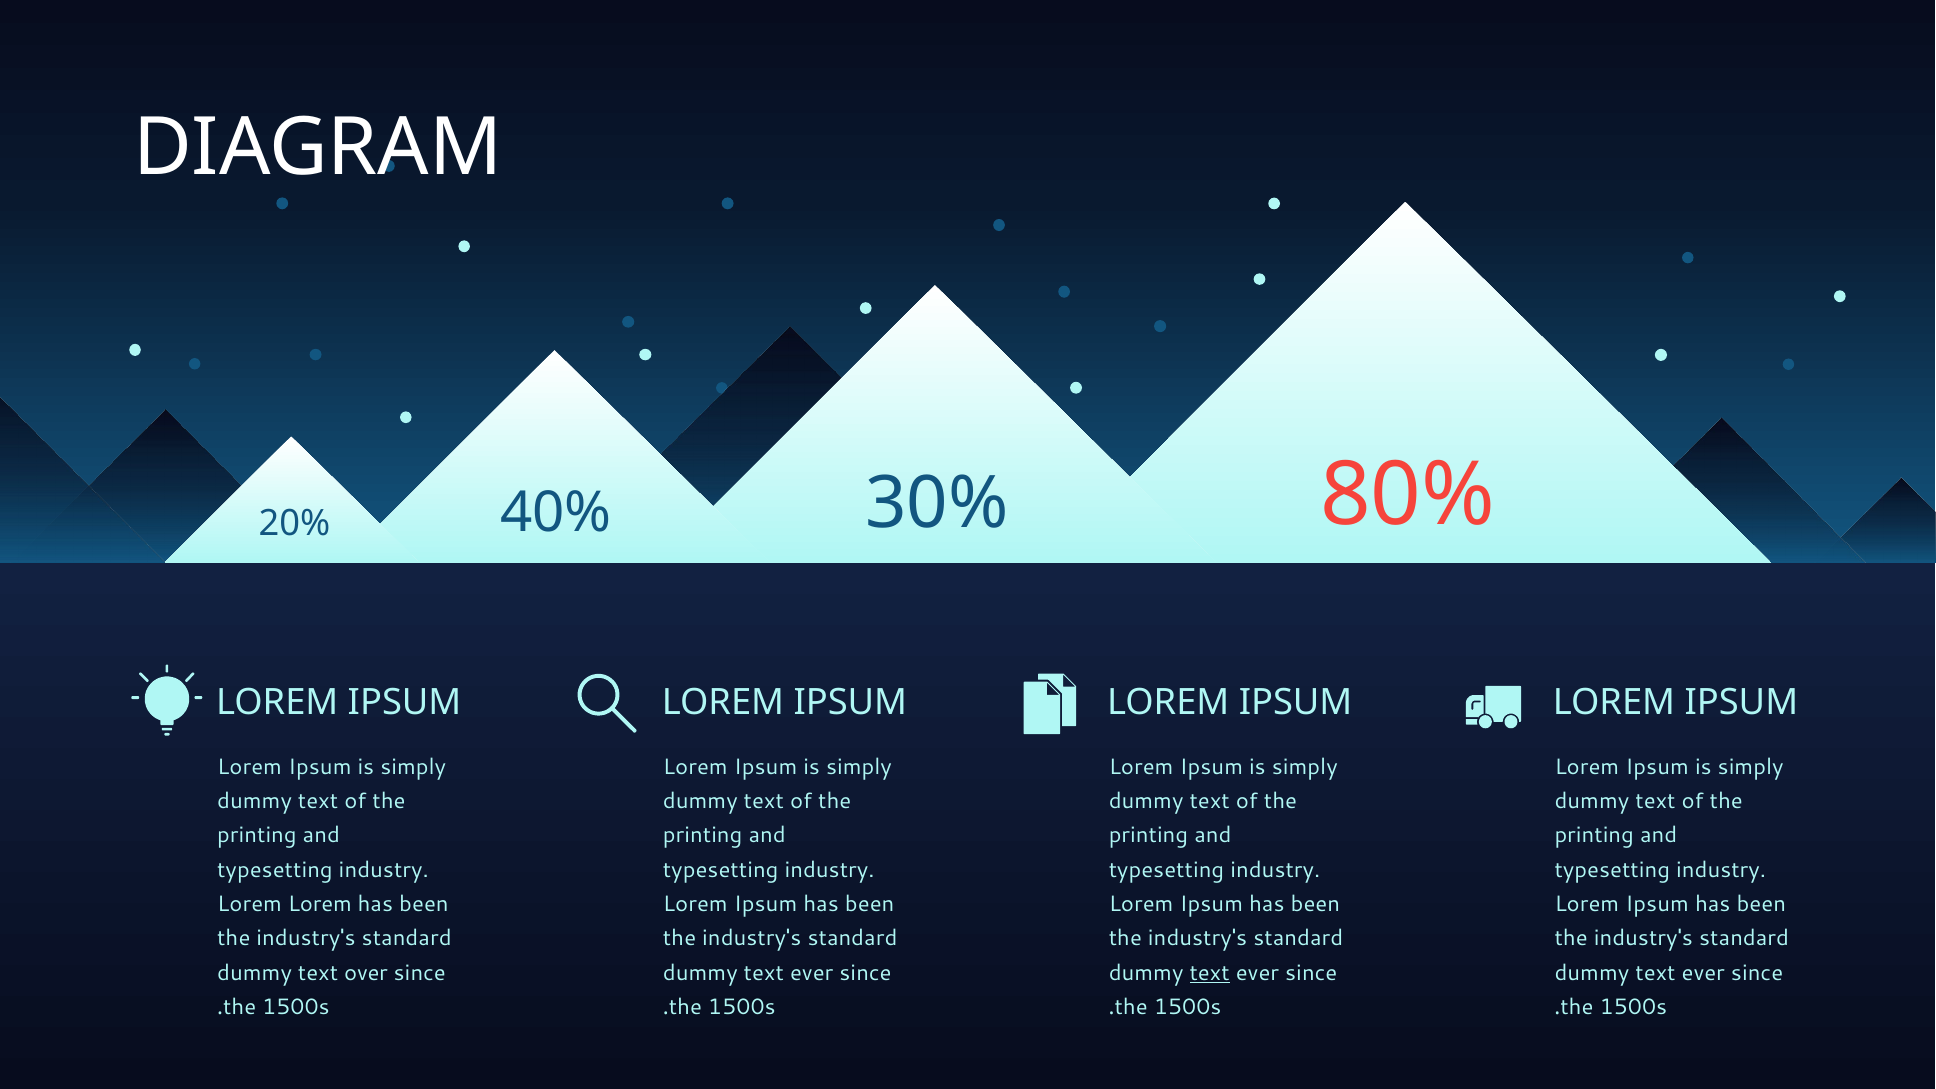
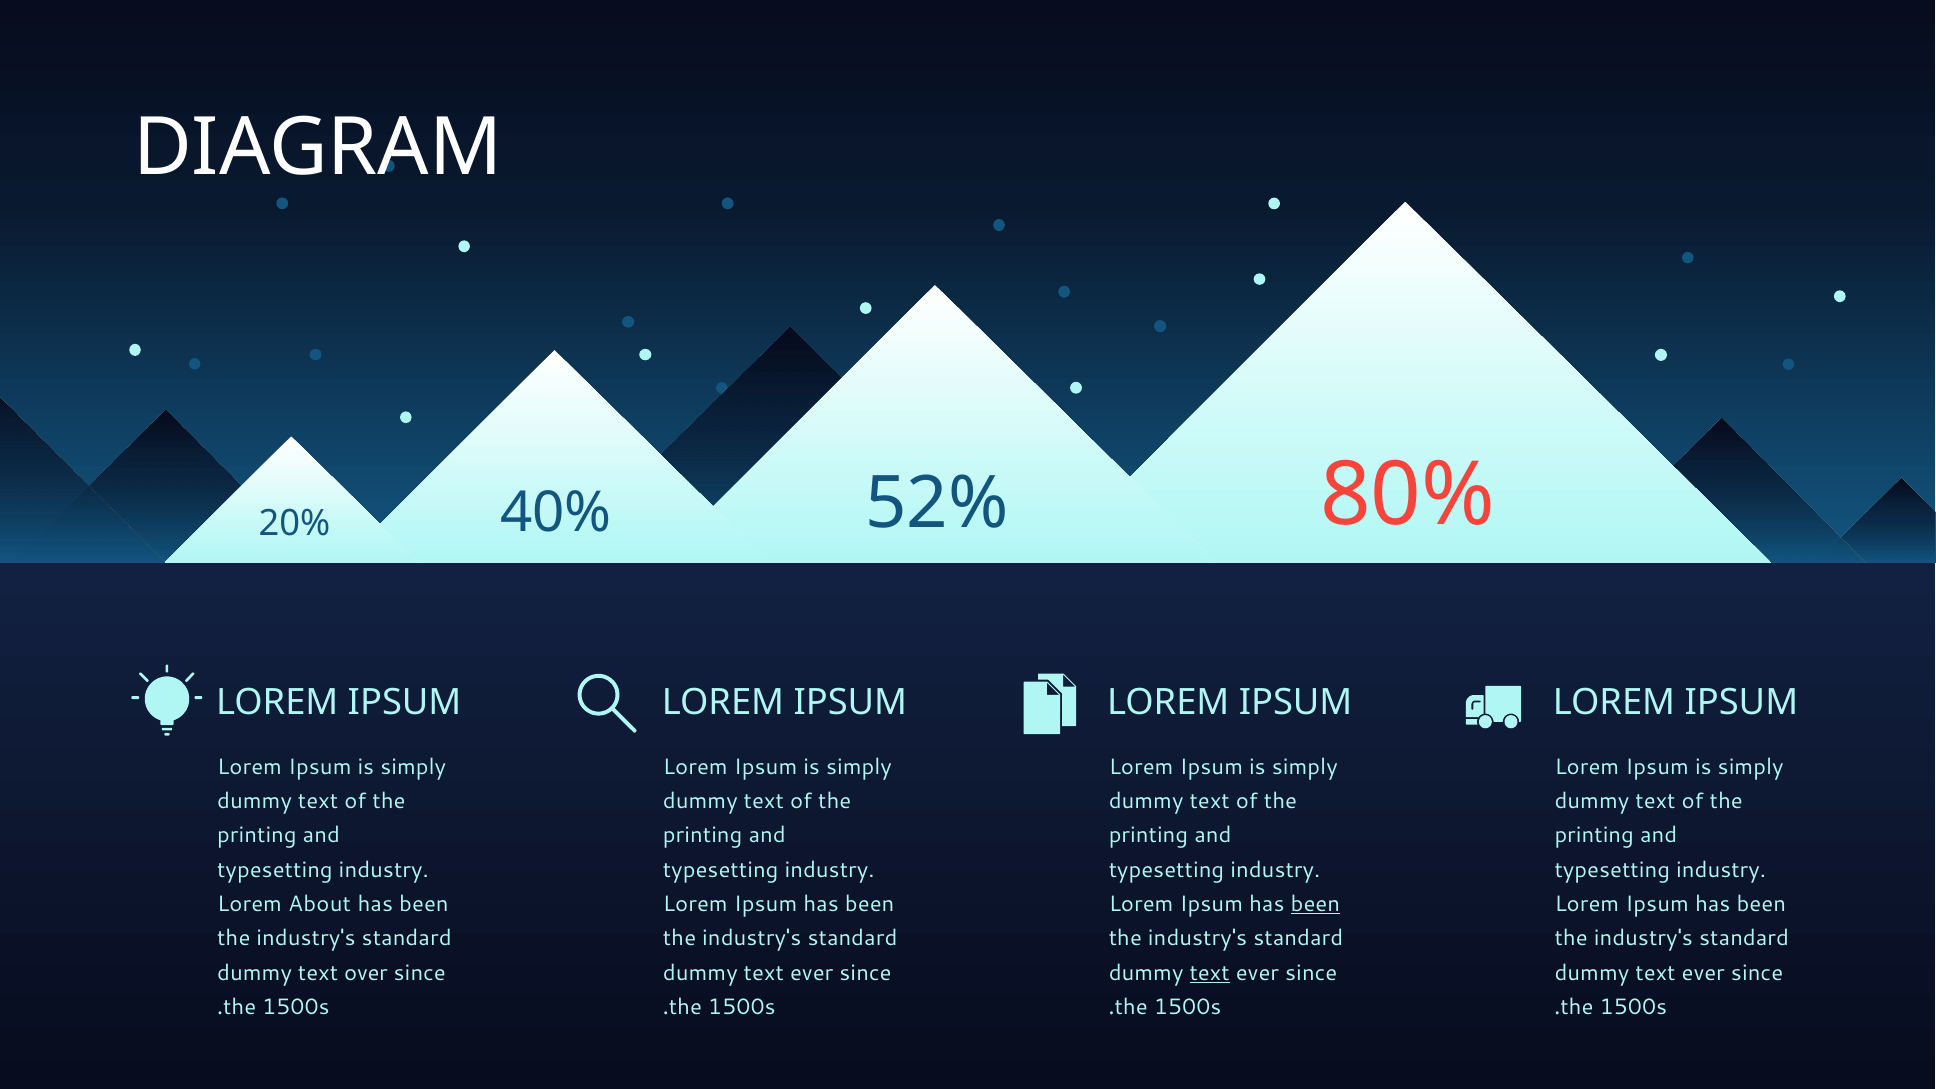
30%: 30% -> 52%
Lorem Lorem: Lorem -> About
been at (1315, 904) underline: none -> present
